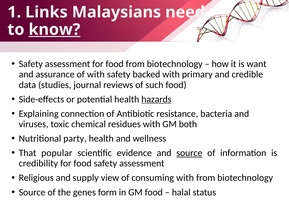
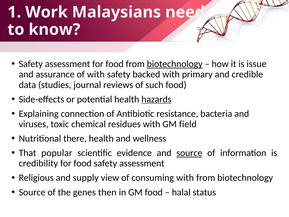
Links: Links -> Work
know underline: present -> none
biotechnology at (175, 64) underline: none -> present
want: want -> issue
both: both -> field
party: party -> there
form: form -> then
